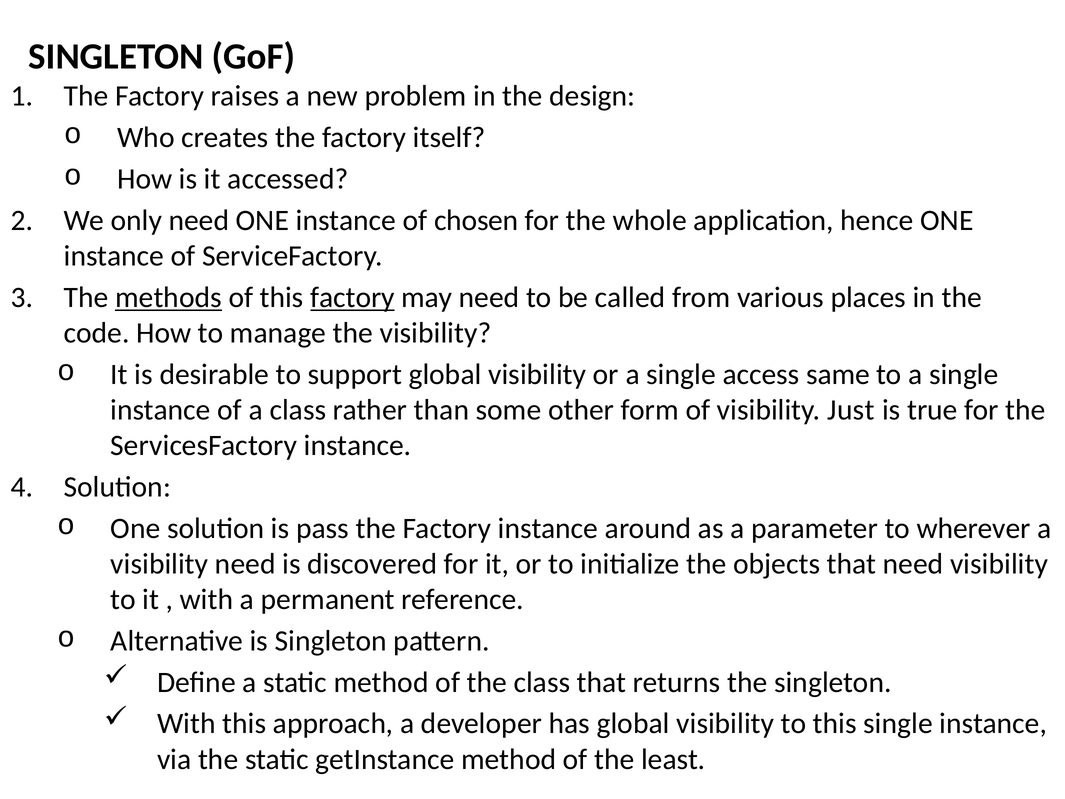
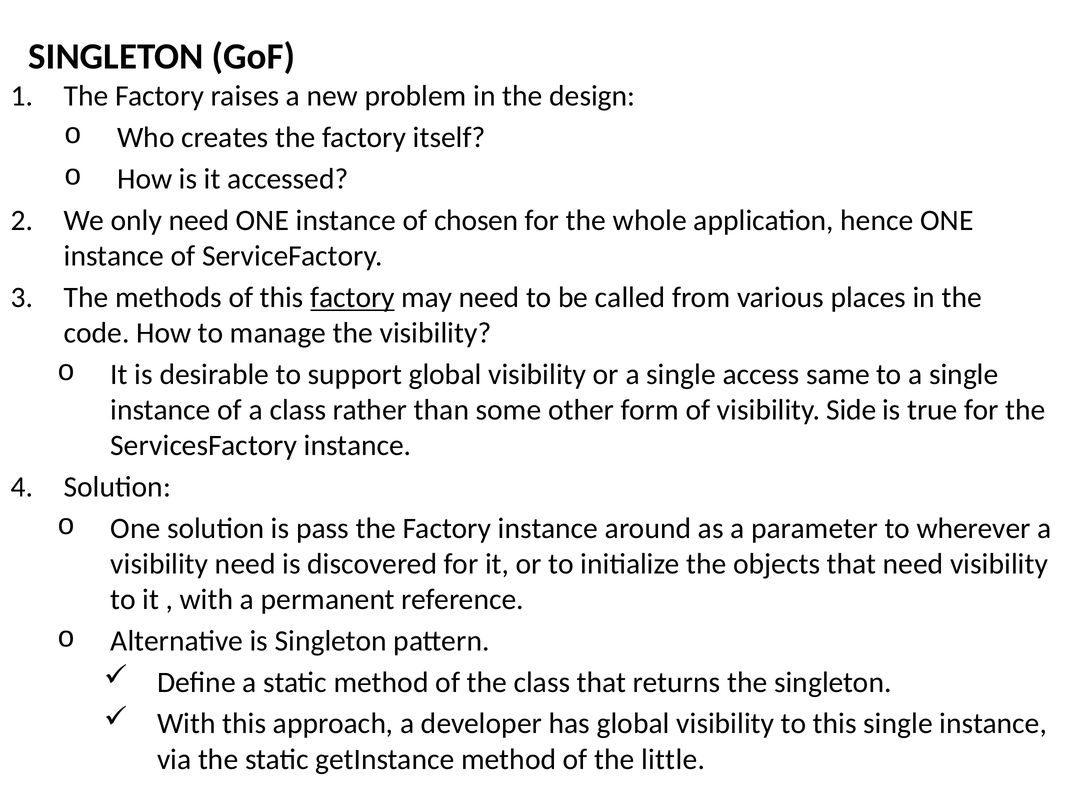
methods underline: present -> none
Just: Just -> Side
least: least -> little
